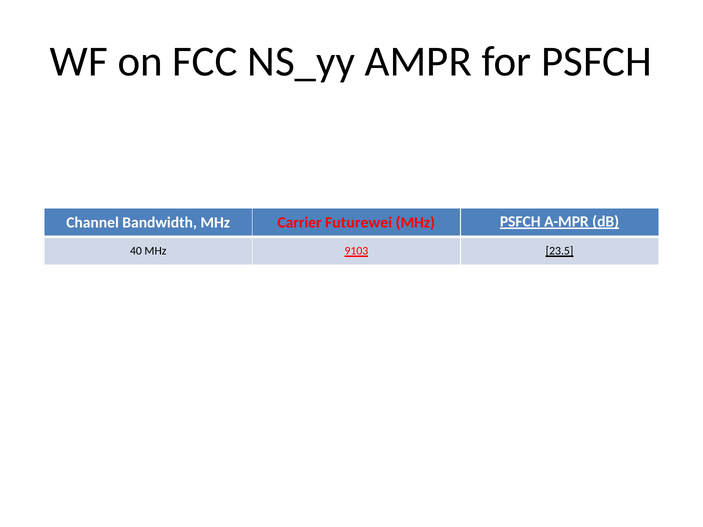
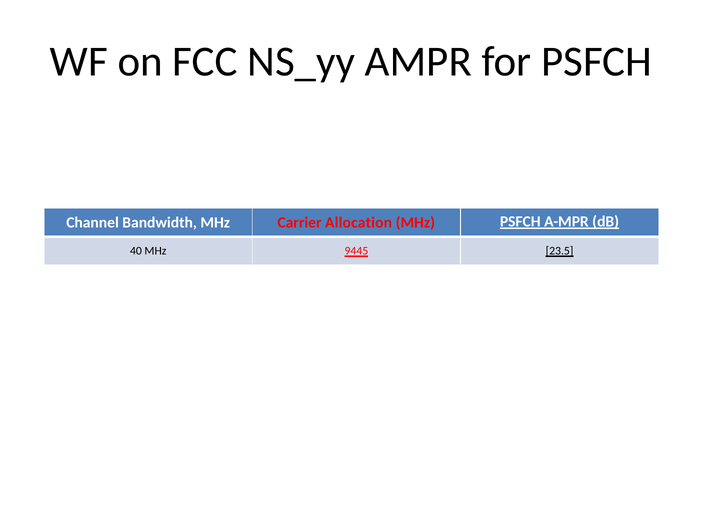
Futurewei: Futurewei -> Allocation
9103: 9103 -> 9445
